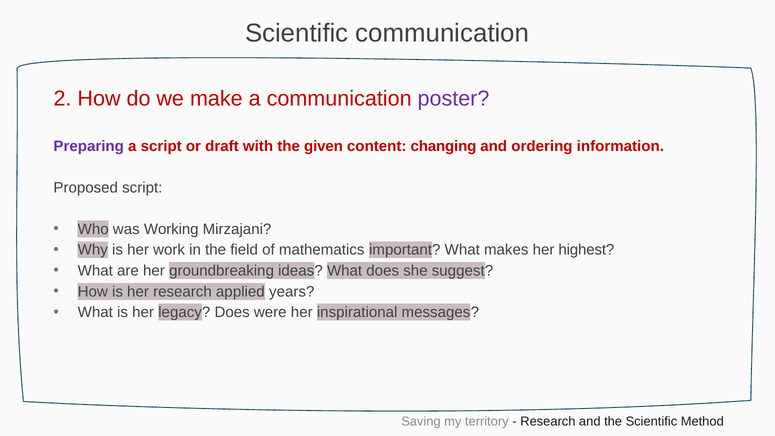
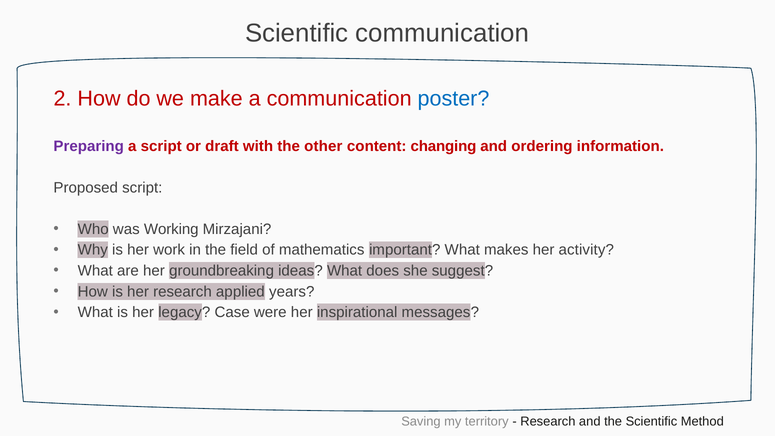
poster colour: purple -> blue
given: given -> other
highest: highest -> activity
legacy Does: Does -> Case
